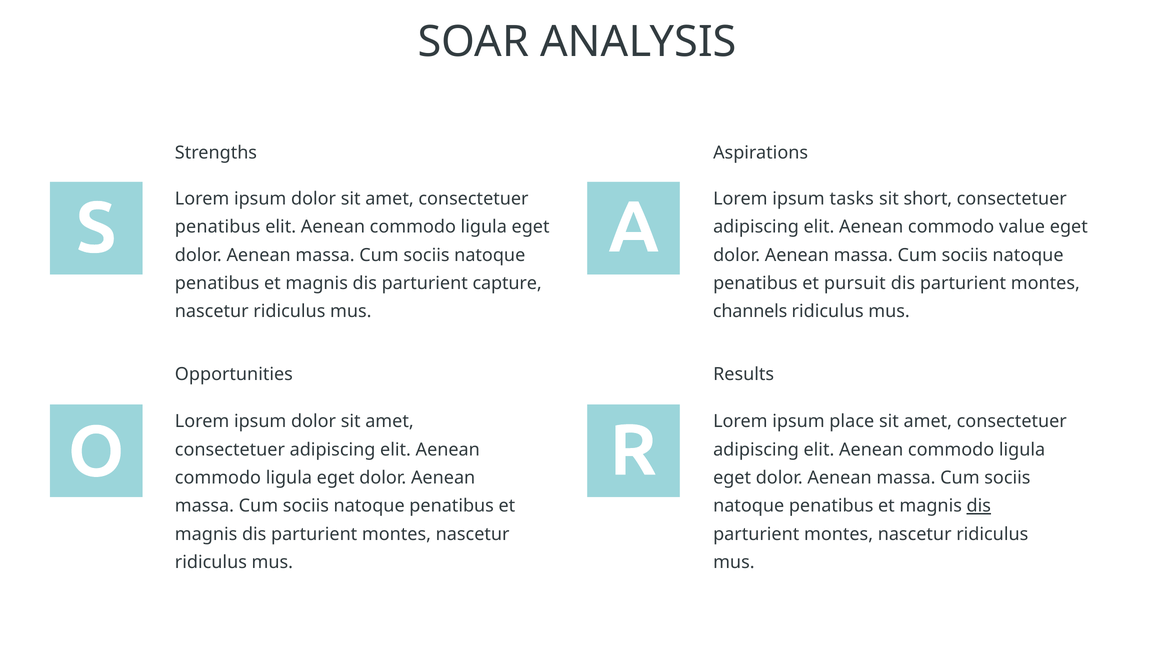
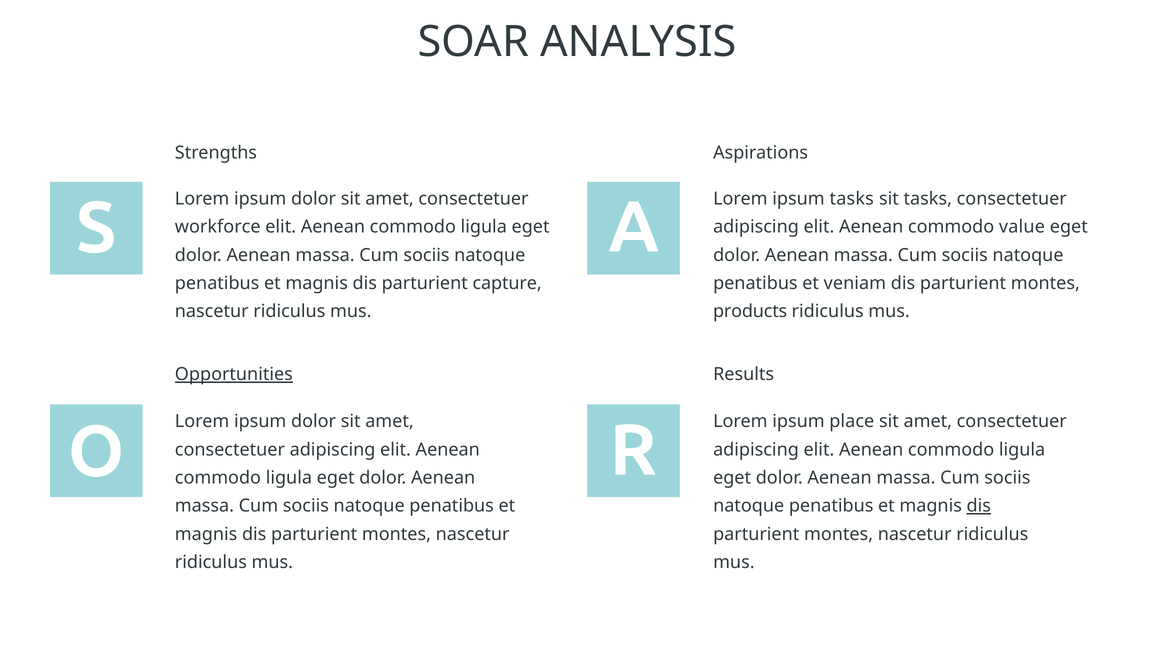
sit short: short -> tasks
penatibus at (218, 227): penatibus -> workforce
pursuit: pursuit -> veniam
channels: channels -> products
Opportunities underline: none -> present
